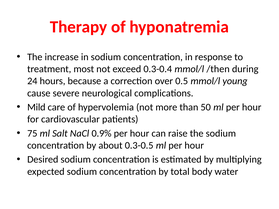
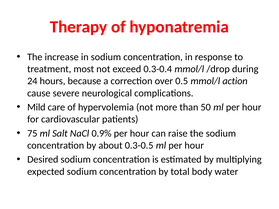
/then: /then -> /drop
young: young -> action
